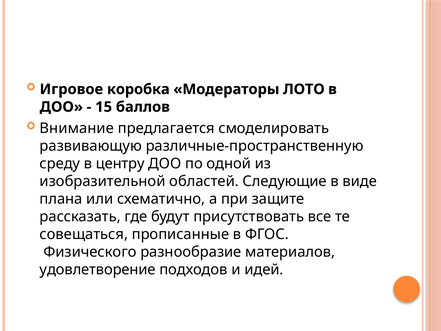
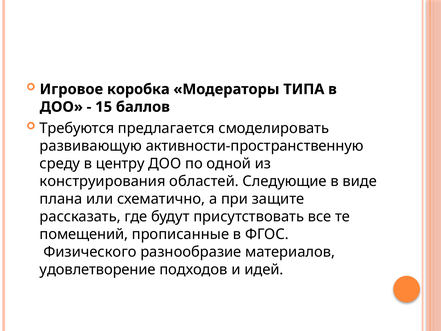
ЛОТО: ЛОТО -> ТИПА
Внимание: Внимание -> Требуются
различные-пространственную: различные-пространственную -> активности-пространственную
изобразительной: изобразительной -> конструирования
совещаться: совещаться -> помещений
